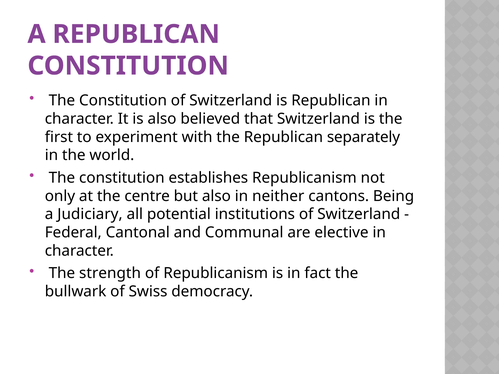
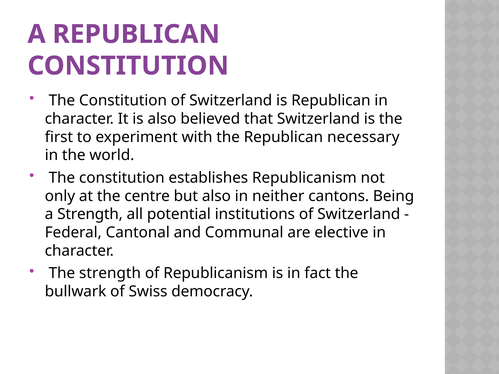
separately: separately -> necessary
a Judiciary: Judiciary -> Strength
